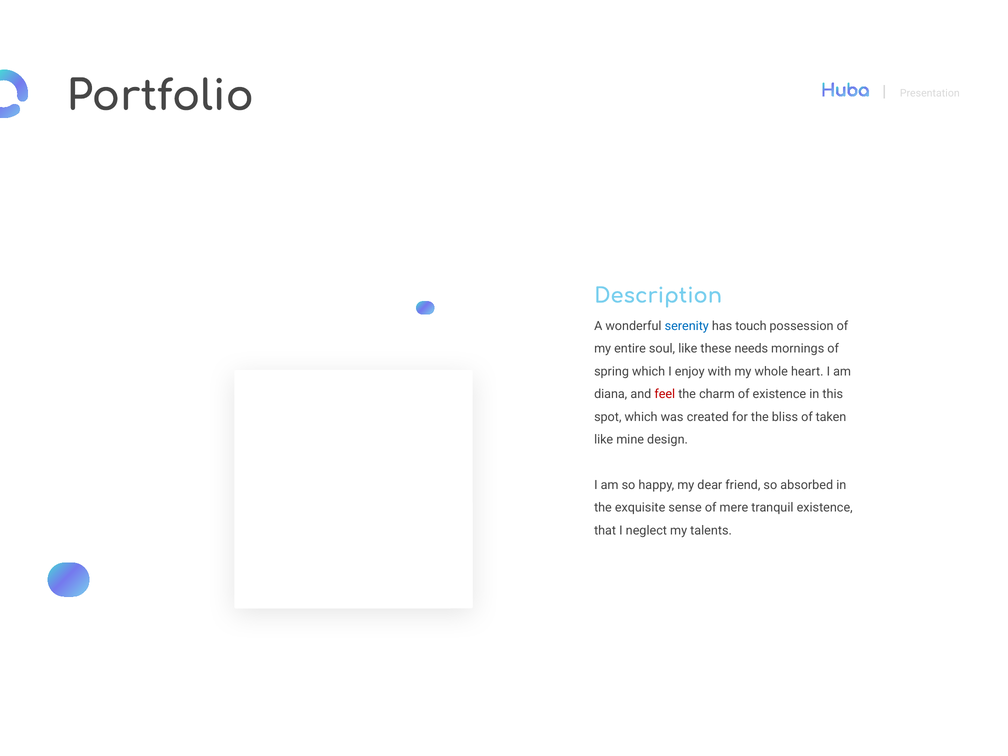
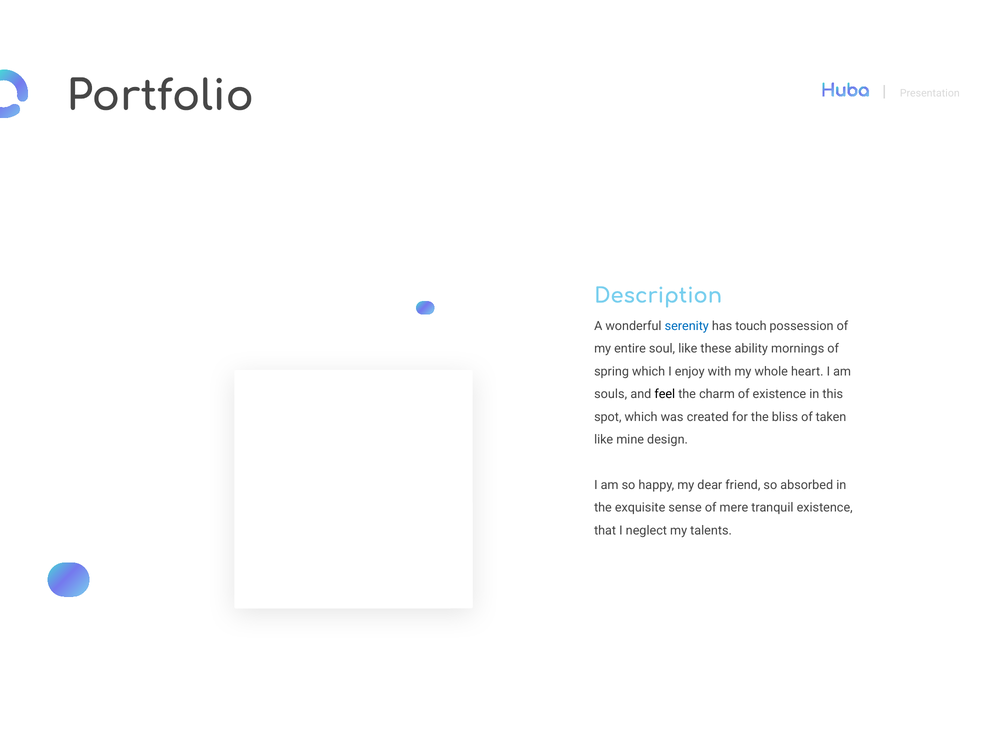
needs: needs -> ability
diana: diana -> souls
feel colour: red -> black
